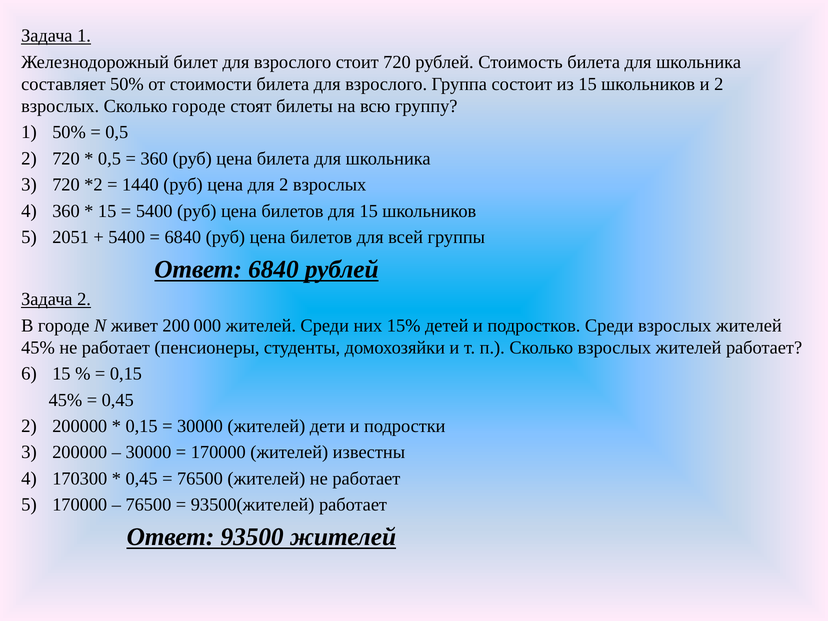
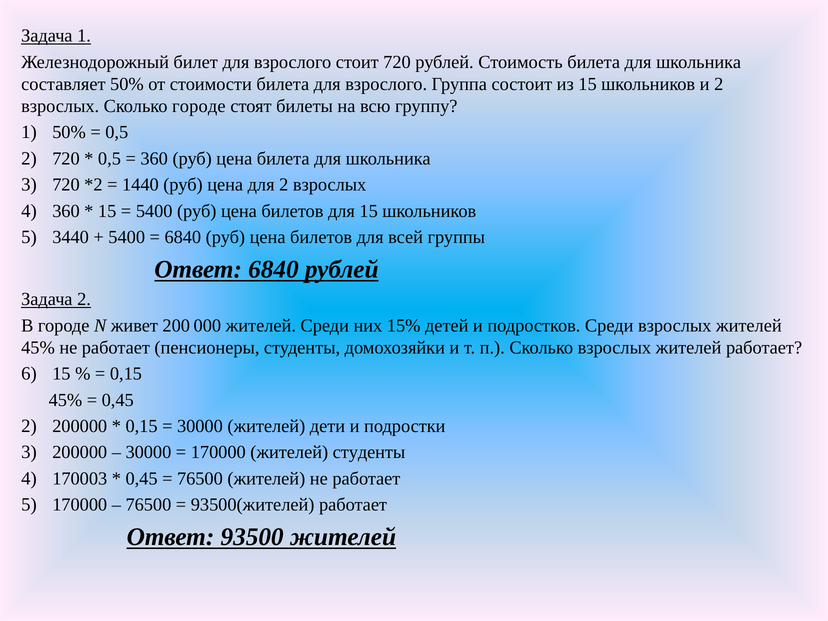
2051: 2051 -> 3440
жителей известны: известны -> студенты
170300: 170300 -> 170003
